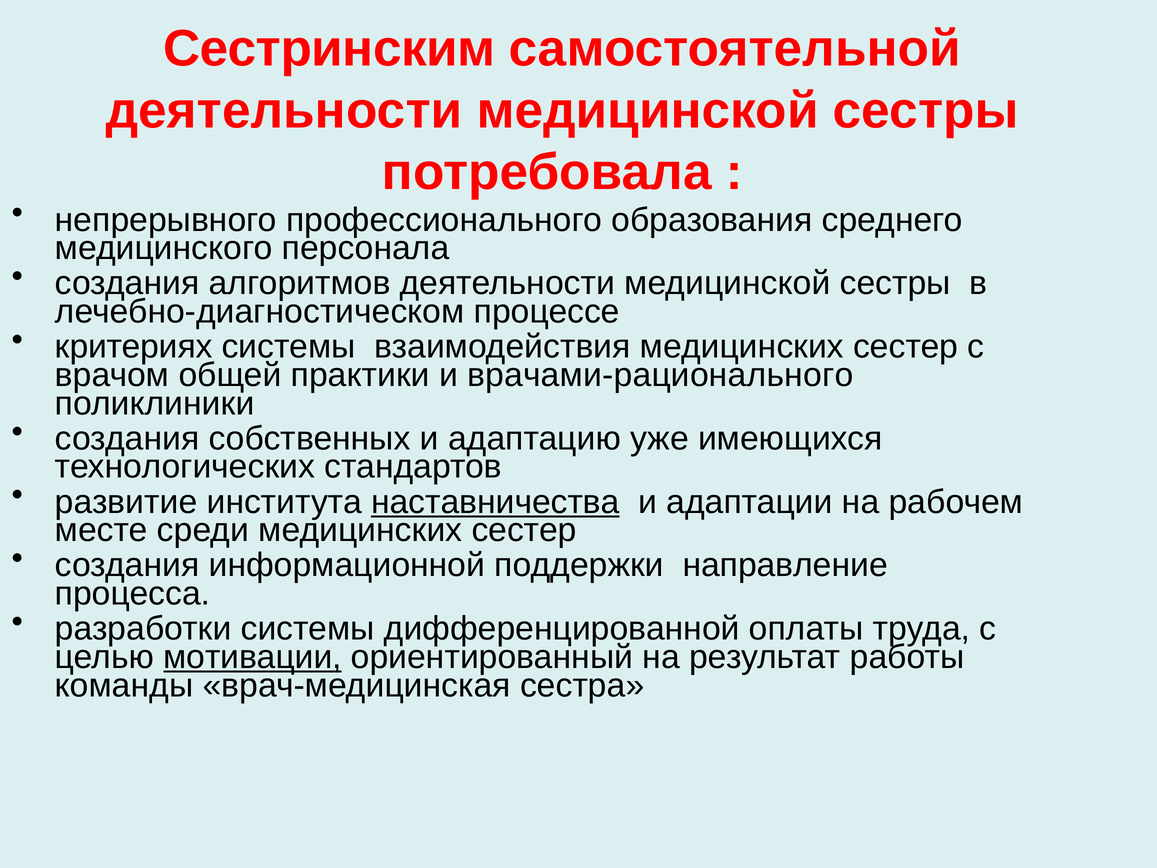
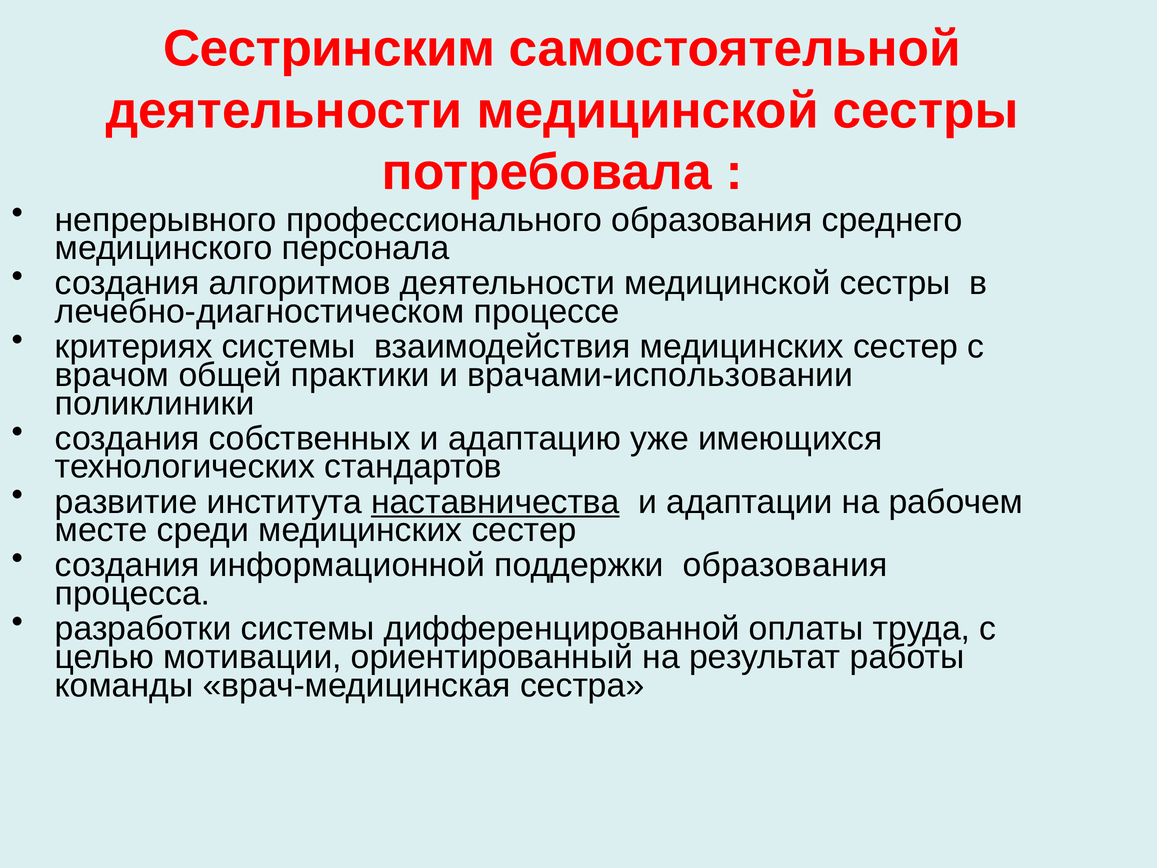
врачами-рационального: врачами-рационального -> врачами-использовании
поддержки направление: направление -> образования
мотивации underline: present -> none
